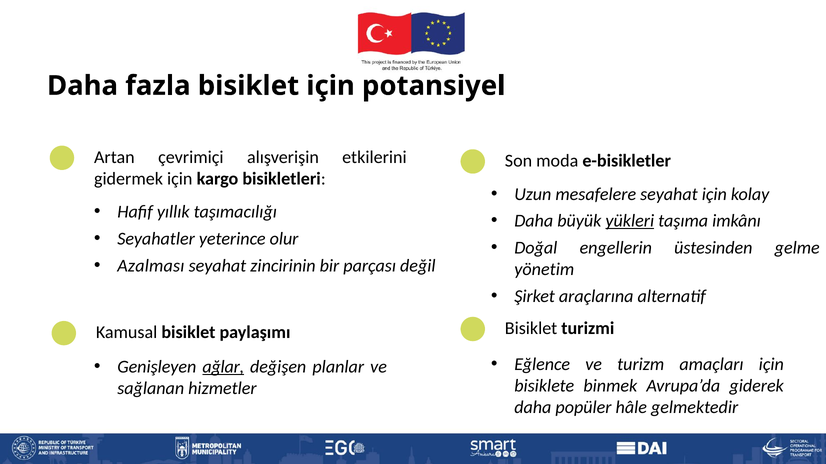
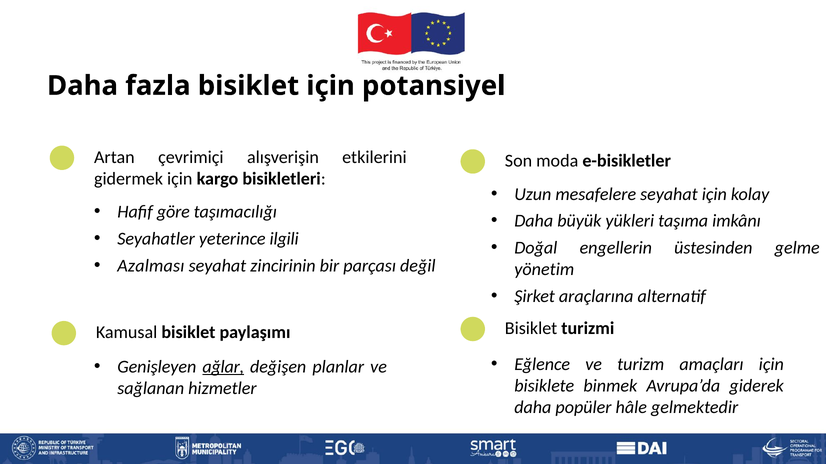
yıllık: yıllık -> göre
yükleri underline: present -> none
olur: olur -> ilgili
